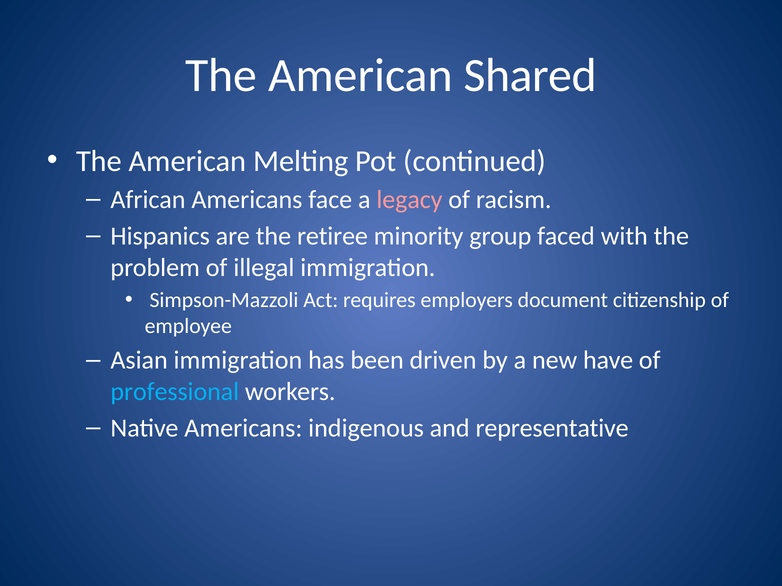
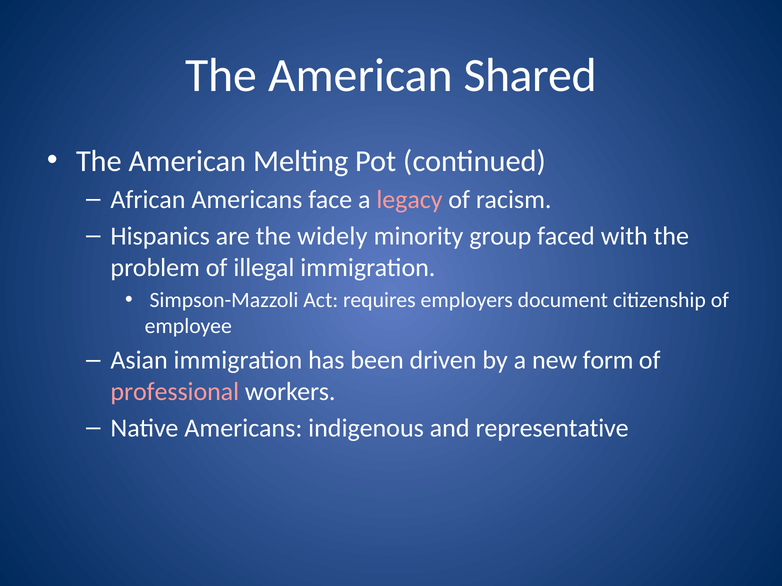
retiree: retiree -> widely
have: have -> form
professional colour: light blue -> pink
